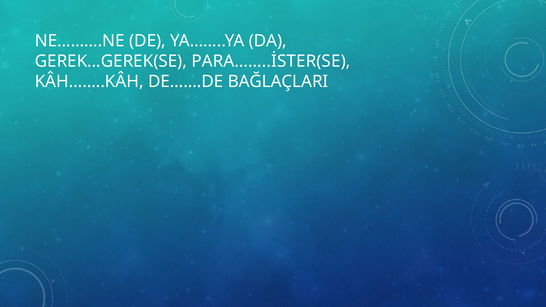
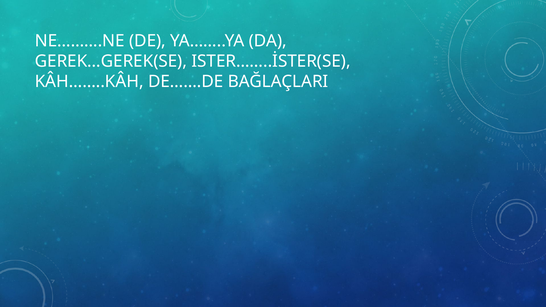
PARA……..İSTER(SE: PARA……..İSTER(SE -> ISTER……..İSTER(SE
